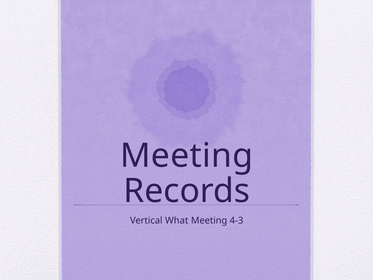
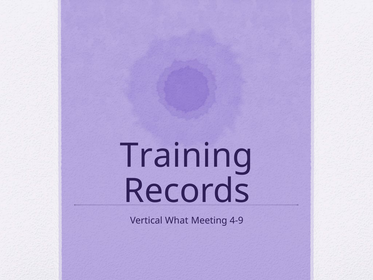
Meeting at (187, 156): Meeting -> Training
4-3: 4-3 -> 4-9
